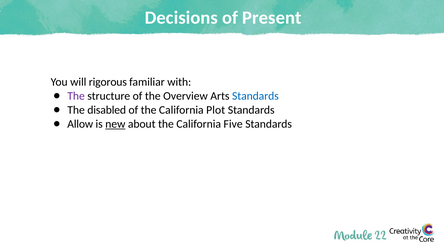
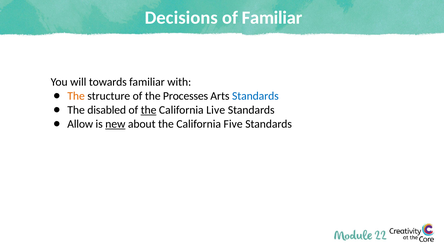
of Present: Present -> Familiar
rigorous: rigorous -> towards
The at (76, 96) colour: purple -> orange
Overview: Overview -> Processes
the at (149, 110) underline: none -> present
Plot: Plot -> Live
